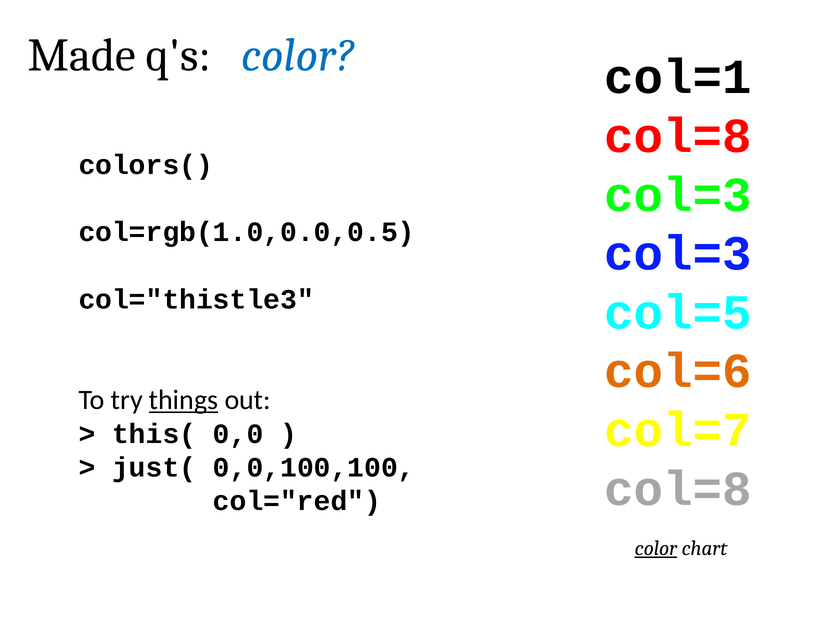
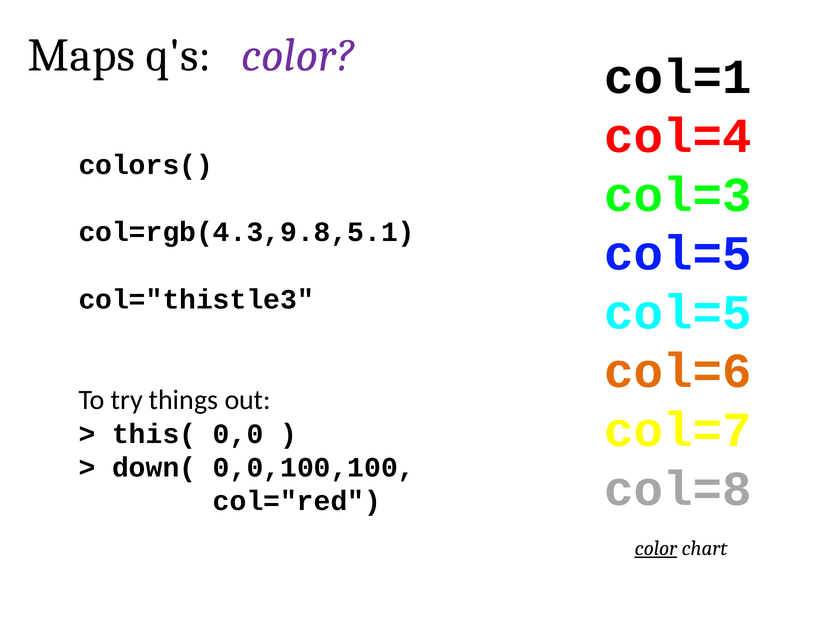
Made: Made -> Maps
color at (298, 55) colour: blue -> purple
col=8 at (678, 136): col=8 -> col=4
col=rgb(1.0,0.0,0.5: col=rgb(1.0,0.0,0.5 -> col=rgb(4.3,9.8,5.1
col=3 at (678, 254): col=3 -> col=5
things underline: present -> none
just(: just( -> down(
